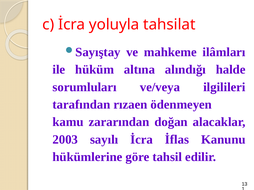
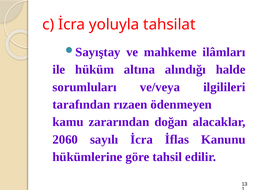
2003: 2003 -> 2060
